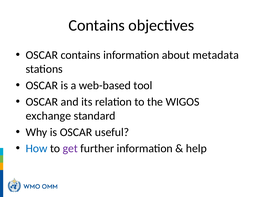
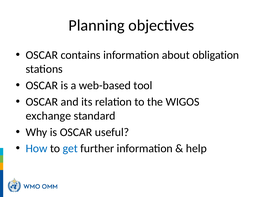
Contains at (97, 25): Contains -> Planning
metadata: metadata -> obligation
get colour: purple -> blue
